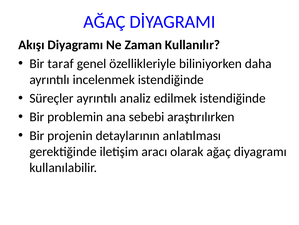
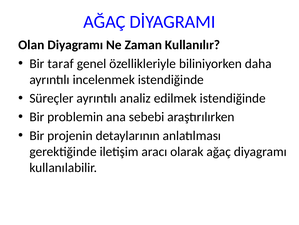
Akışı: Akışı -> Olan
